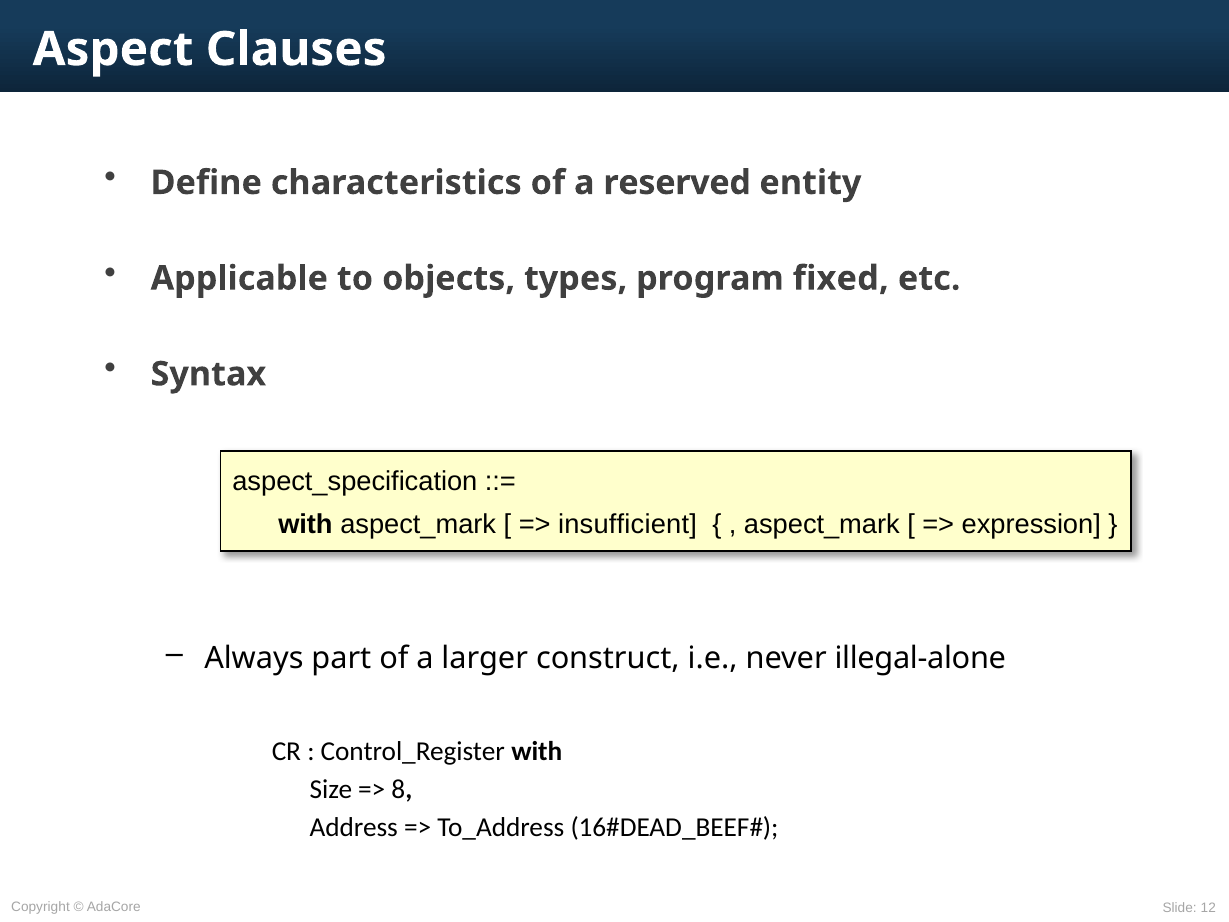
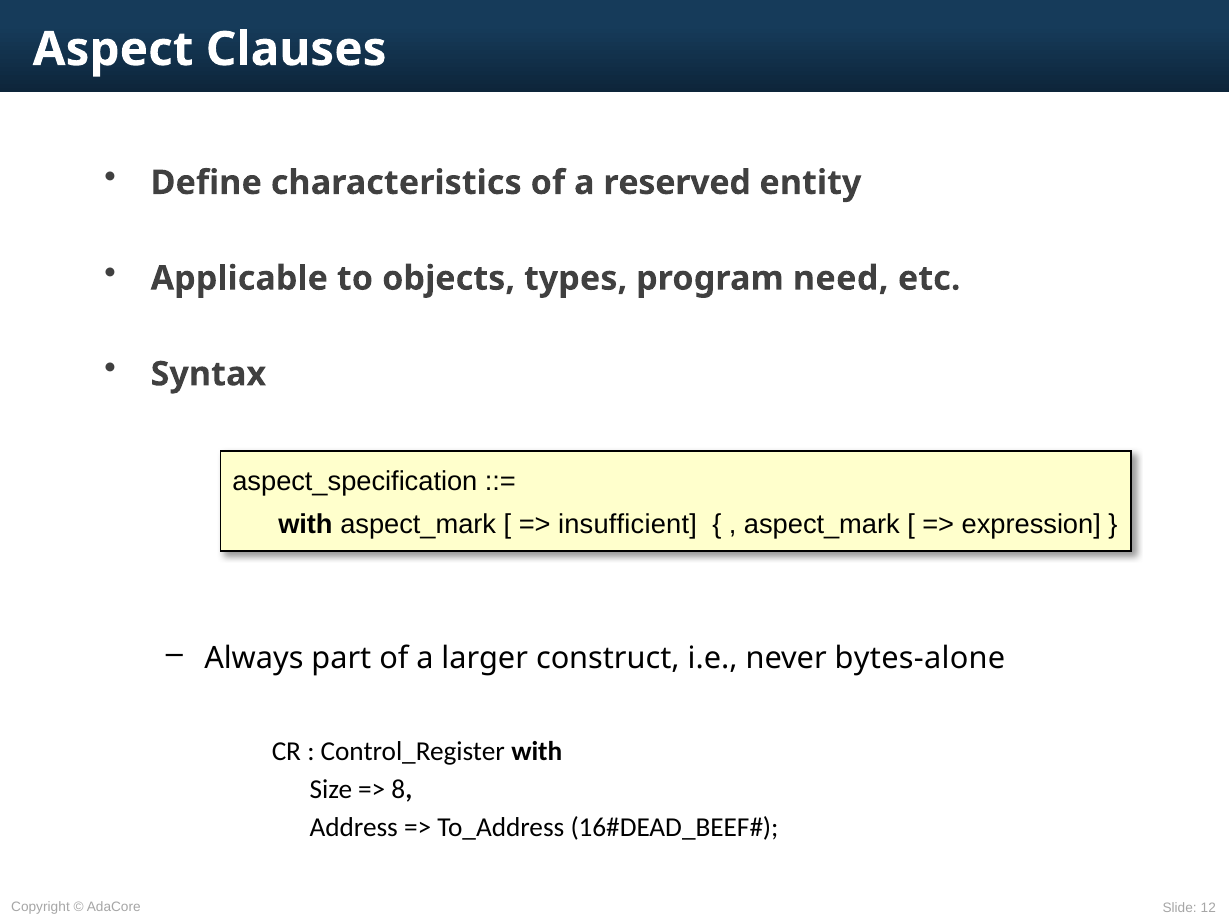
fixed: fixed -> need
illegal-alone: illegal-alone -> bytes-alone
